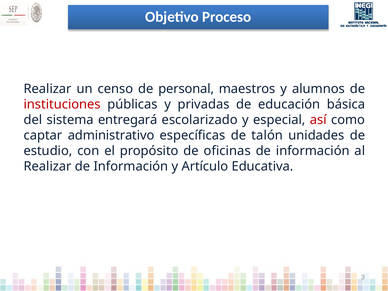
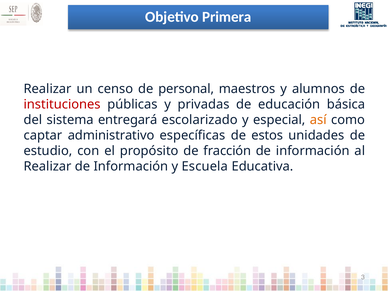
Proceso: Proceso -> Primera
así colour: red -> orange
talón: talón -> estos
oficinas: oficinas -> fracción
Artículo: Artículo -> Escuela
